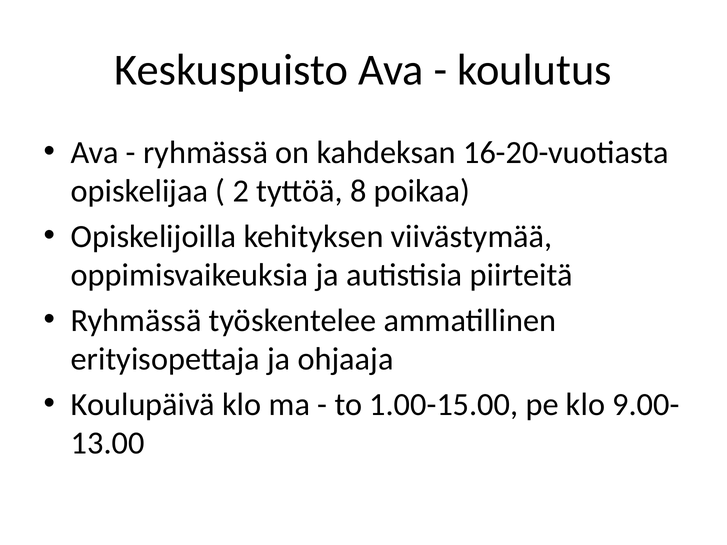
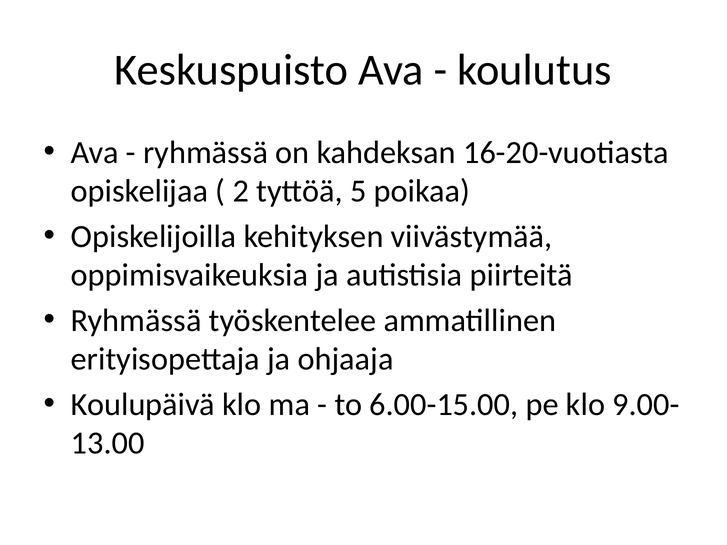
8: 8 -> 5
1.00-15.00: 1.00-15.00 -> 6.00-15.00
